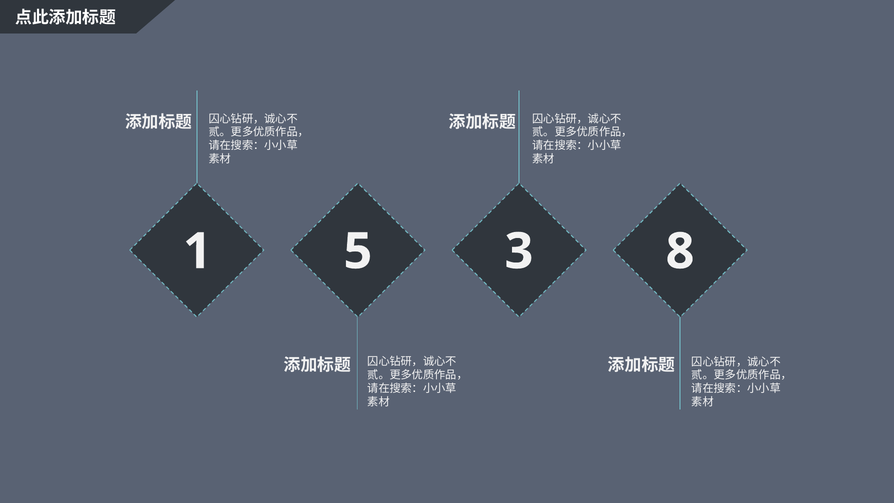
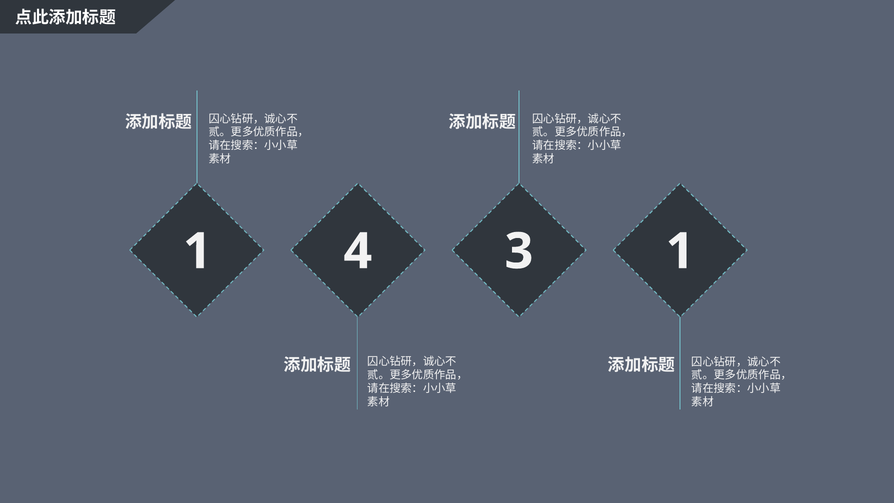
5: 5 -> 4
3 8: 8 -> 1
